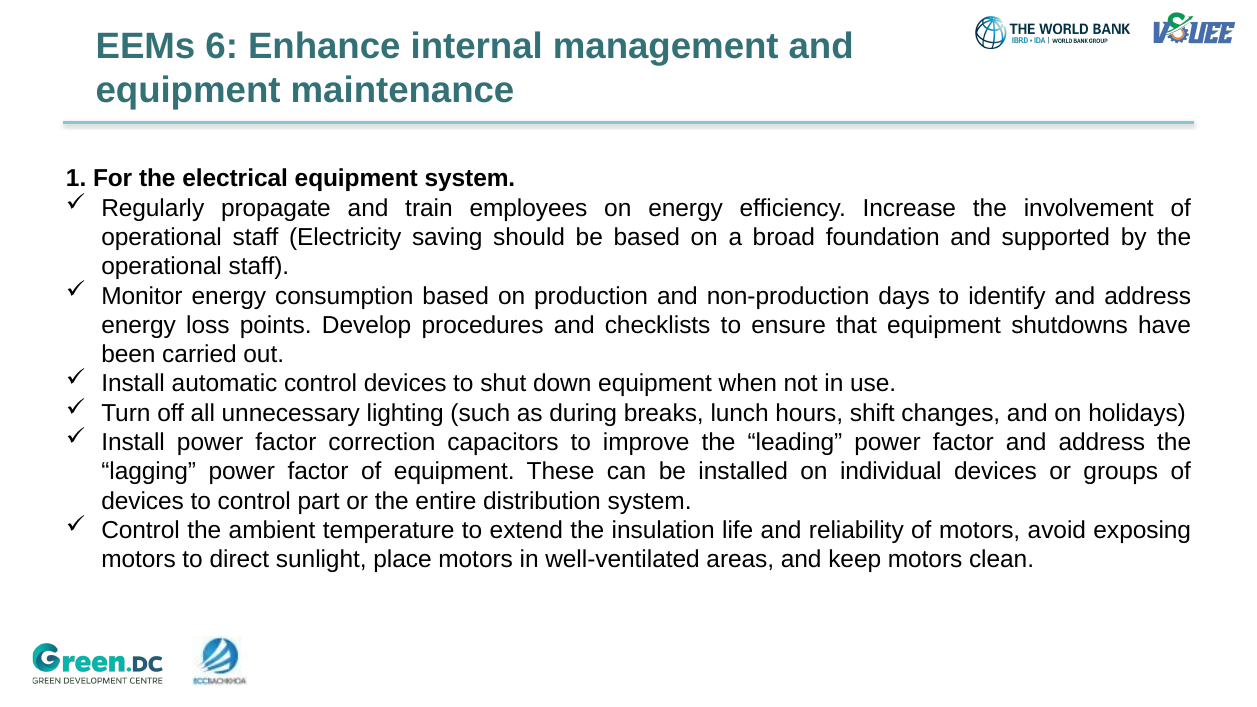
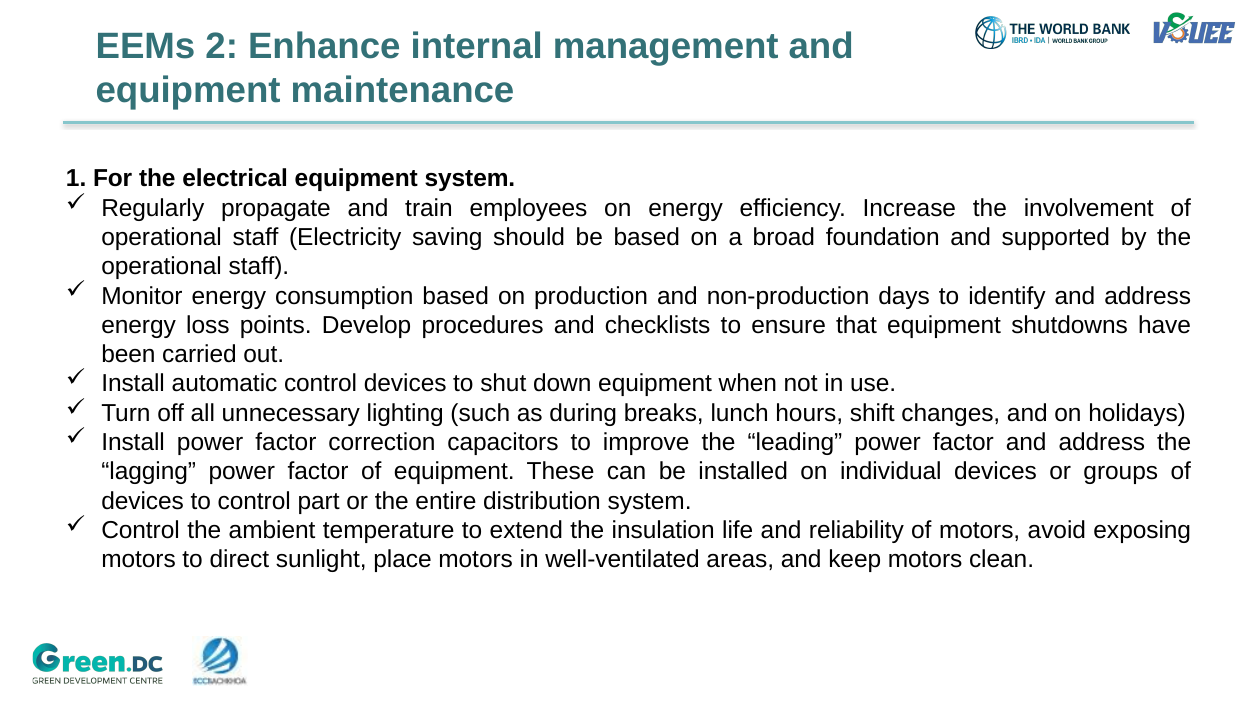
6: 6 -> 2
